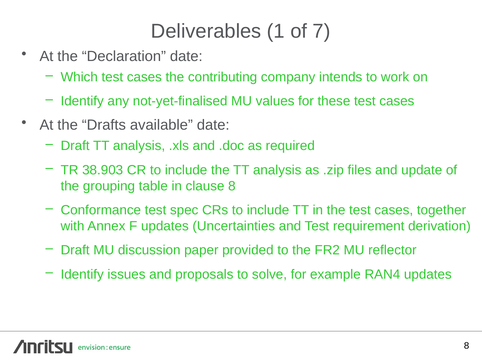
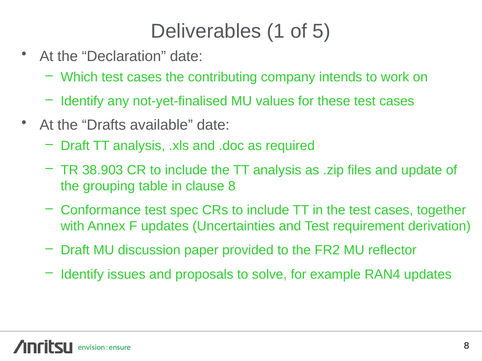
7: 7 -> 5
